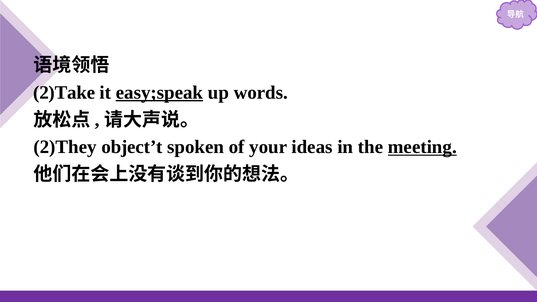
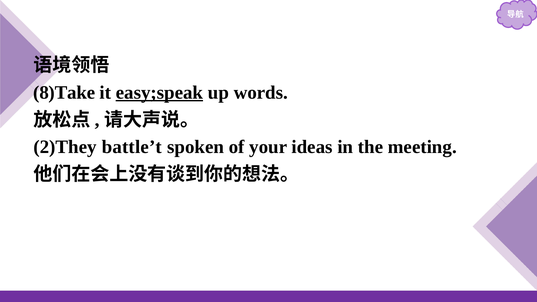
2)Take: 2)Take -> 8)Take
object’t: object’t -> battle’t
meeting underline: present -> none
